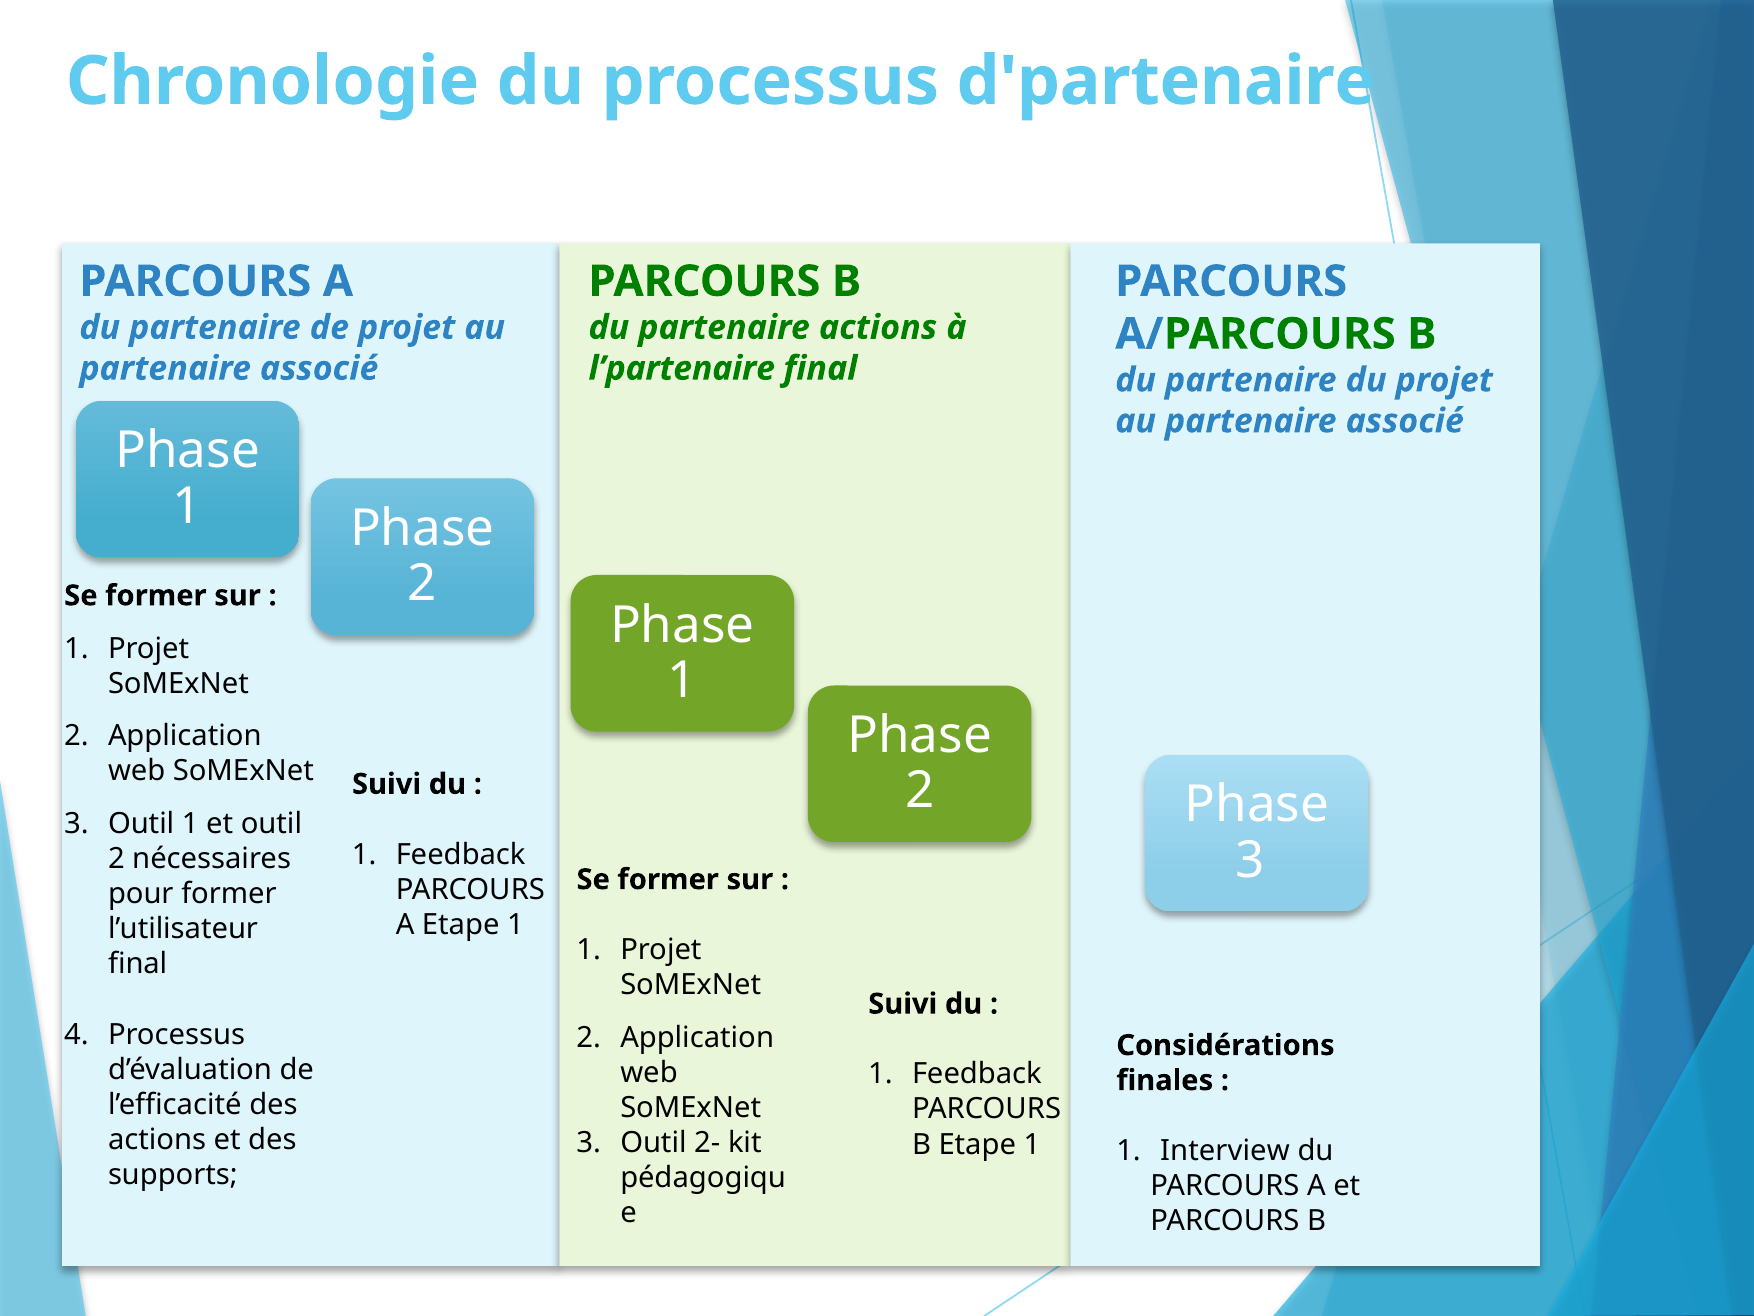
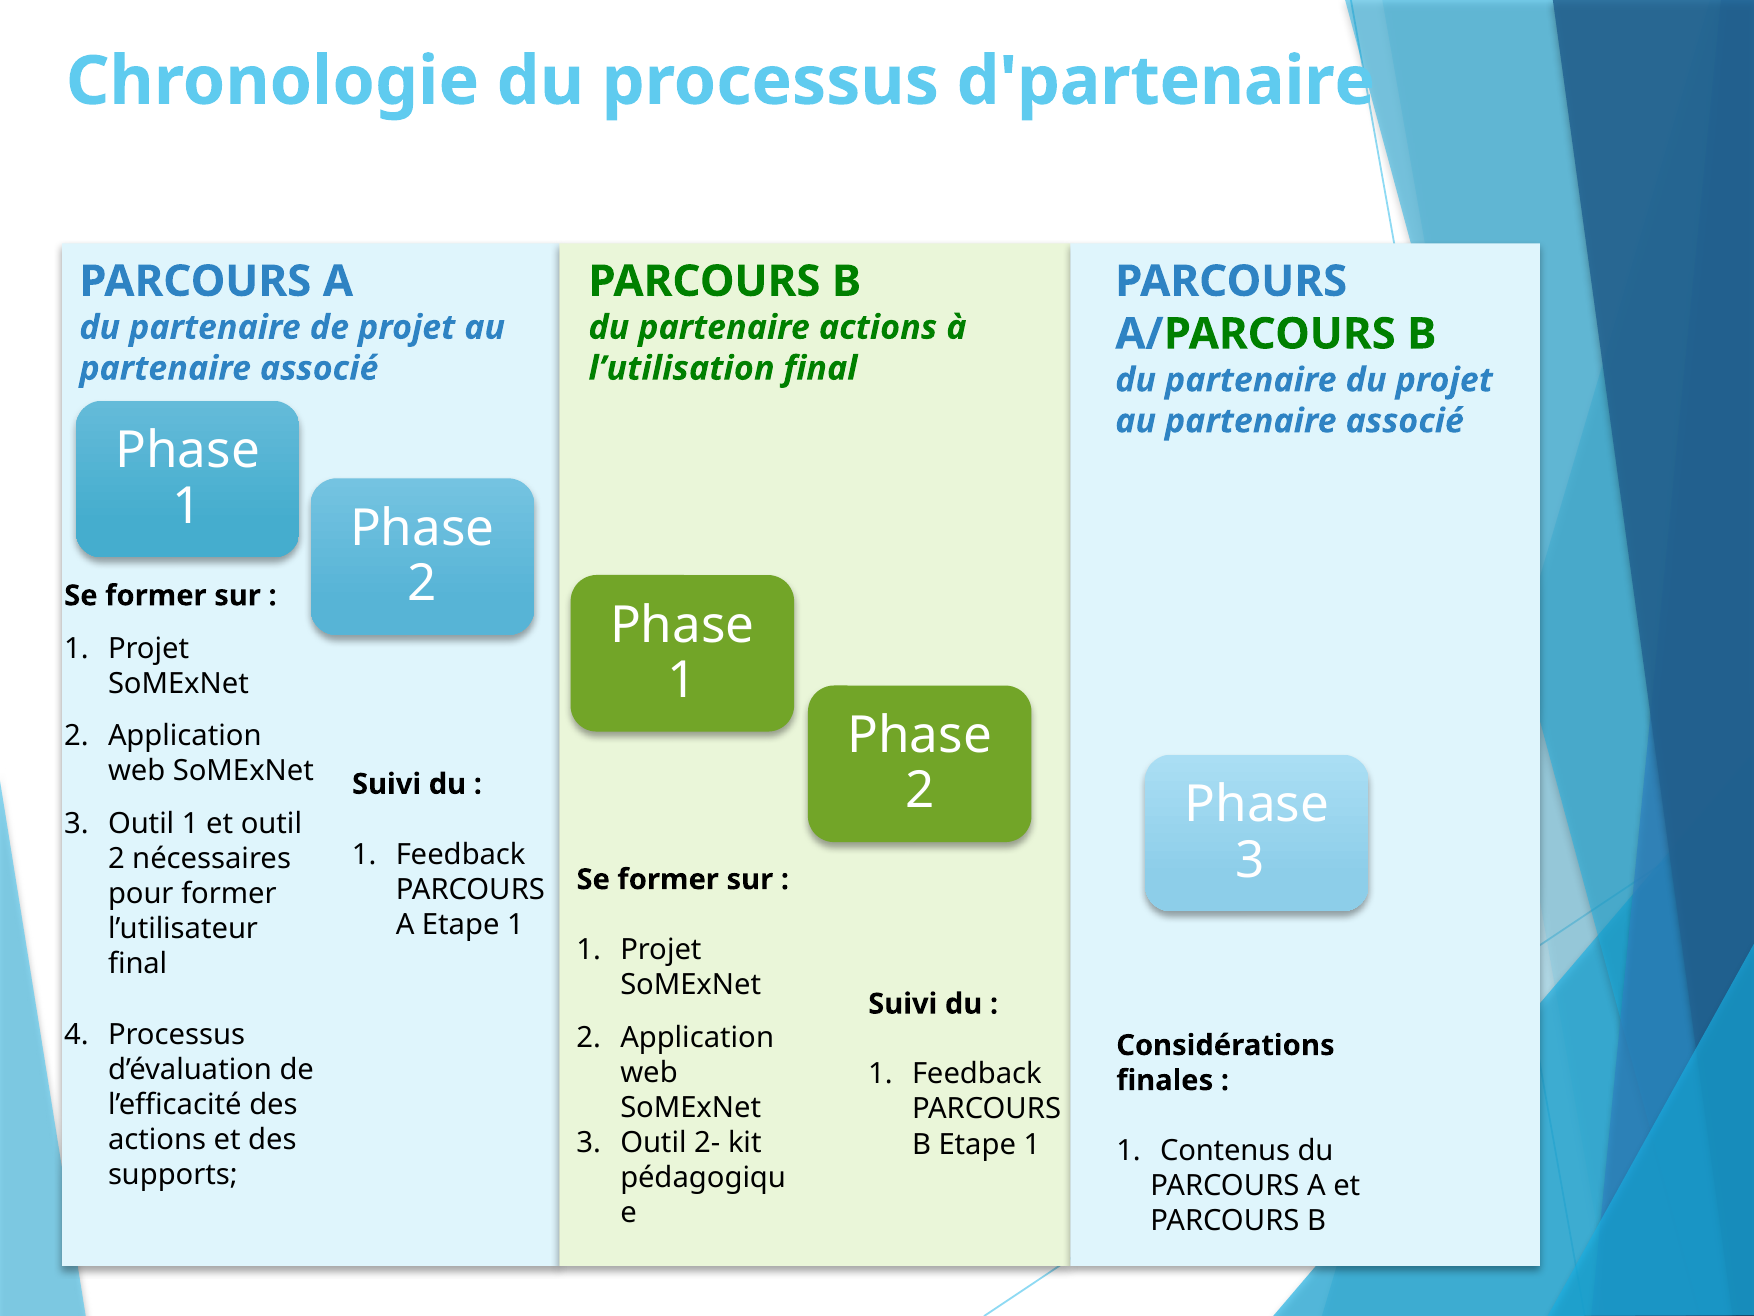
l’partenaire: l’partenaire -> l’utilisation
Interview: Interview -> Contenus
